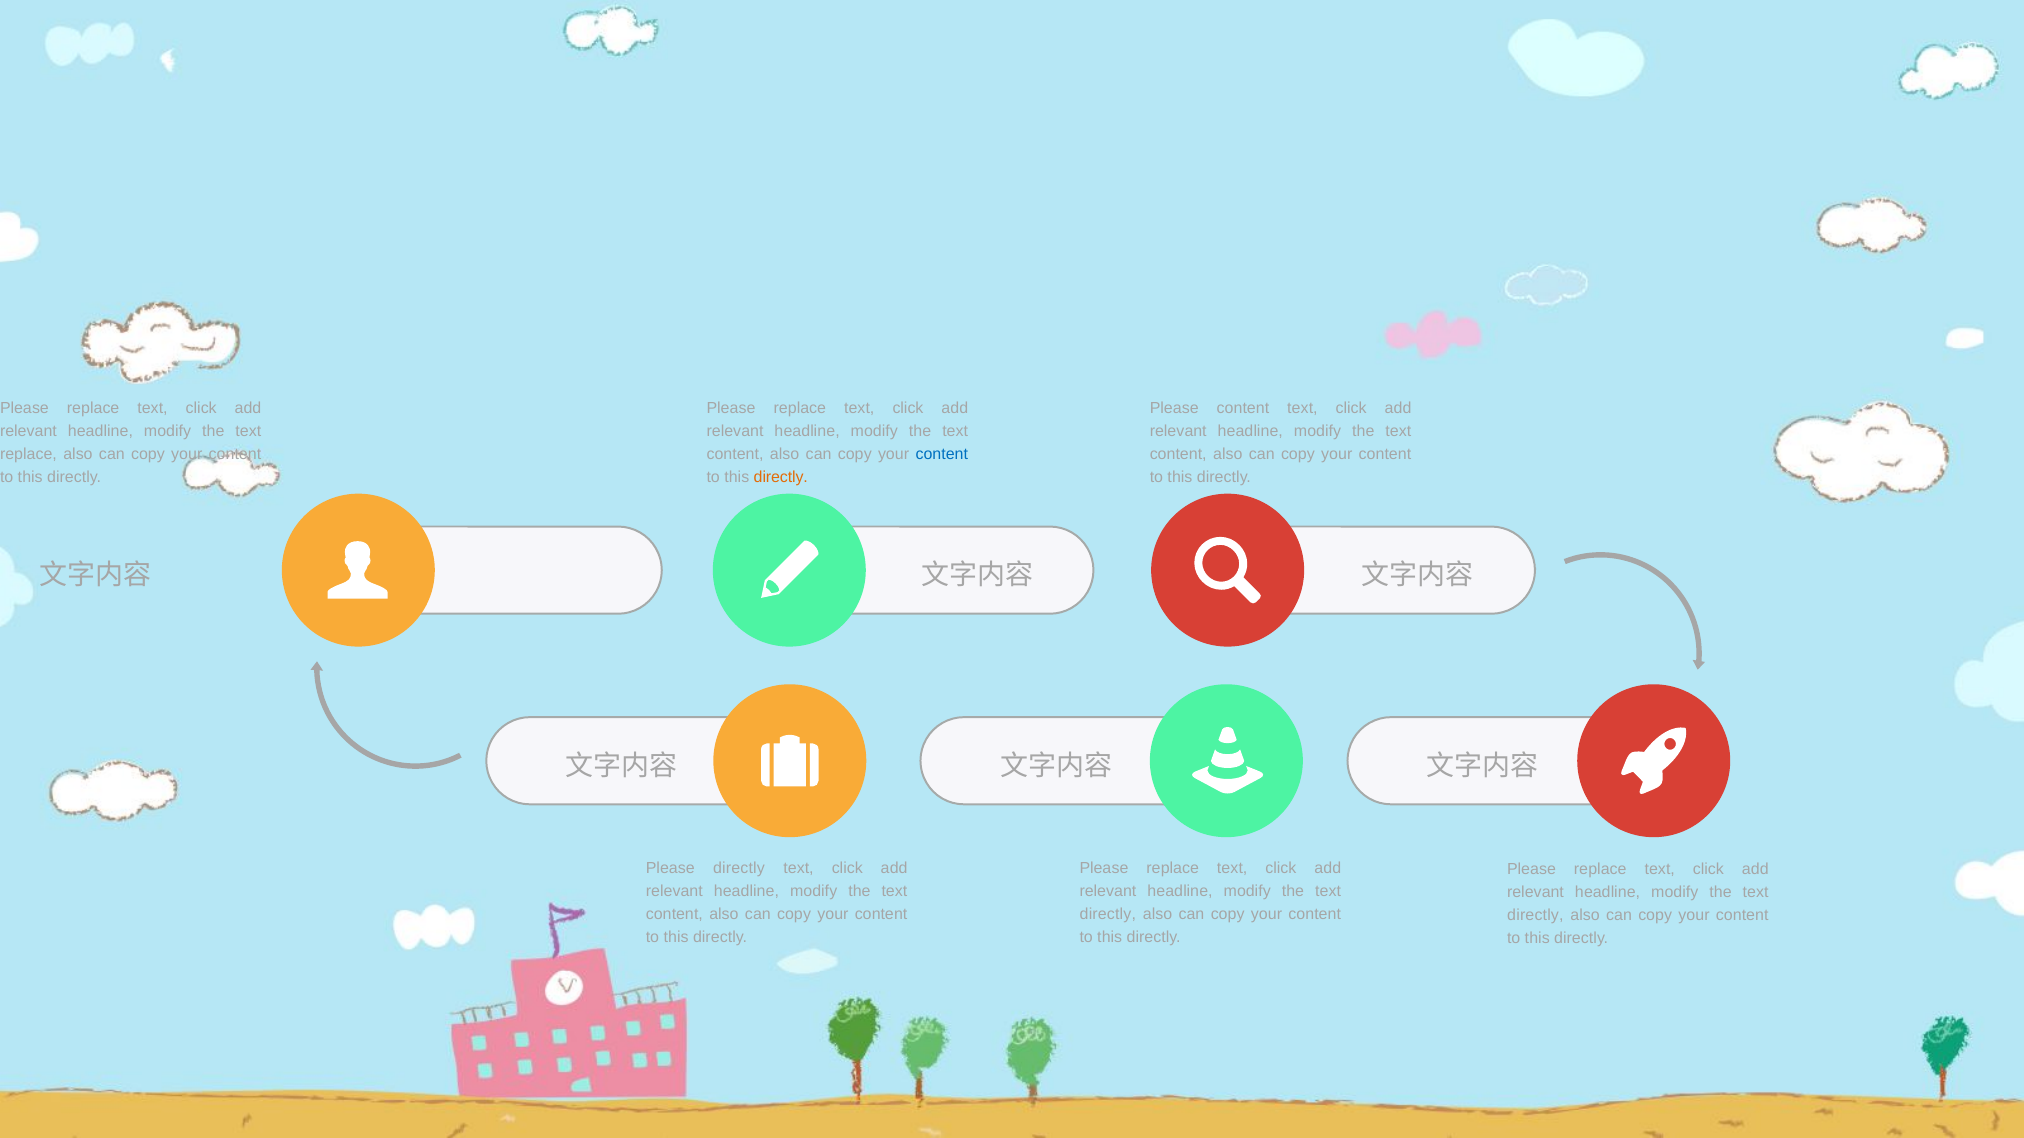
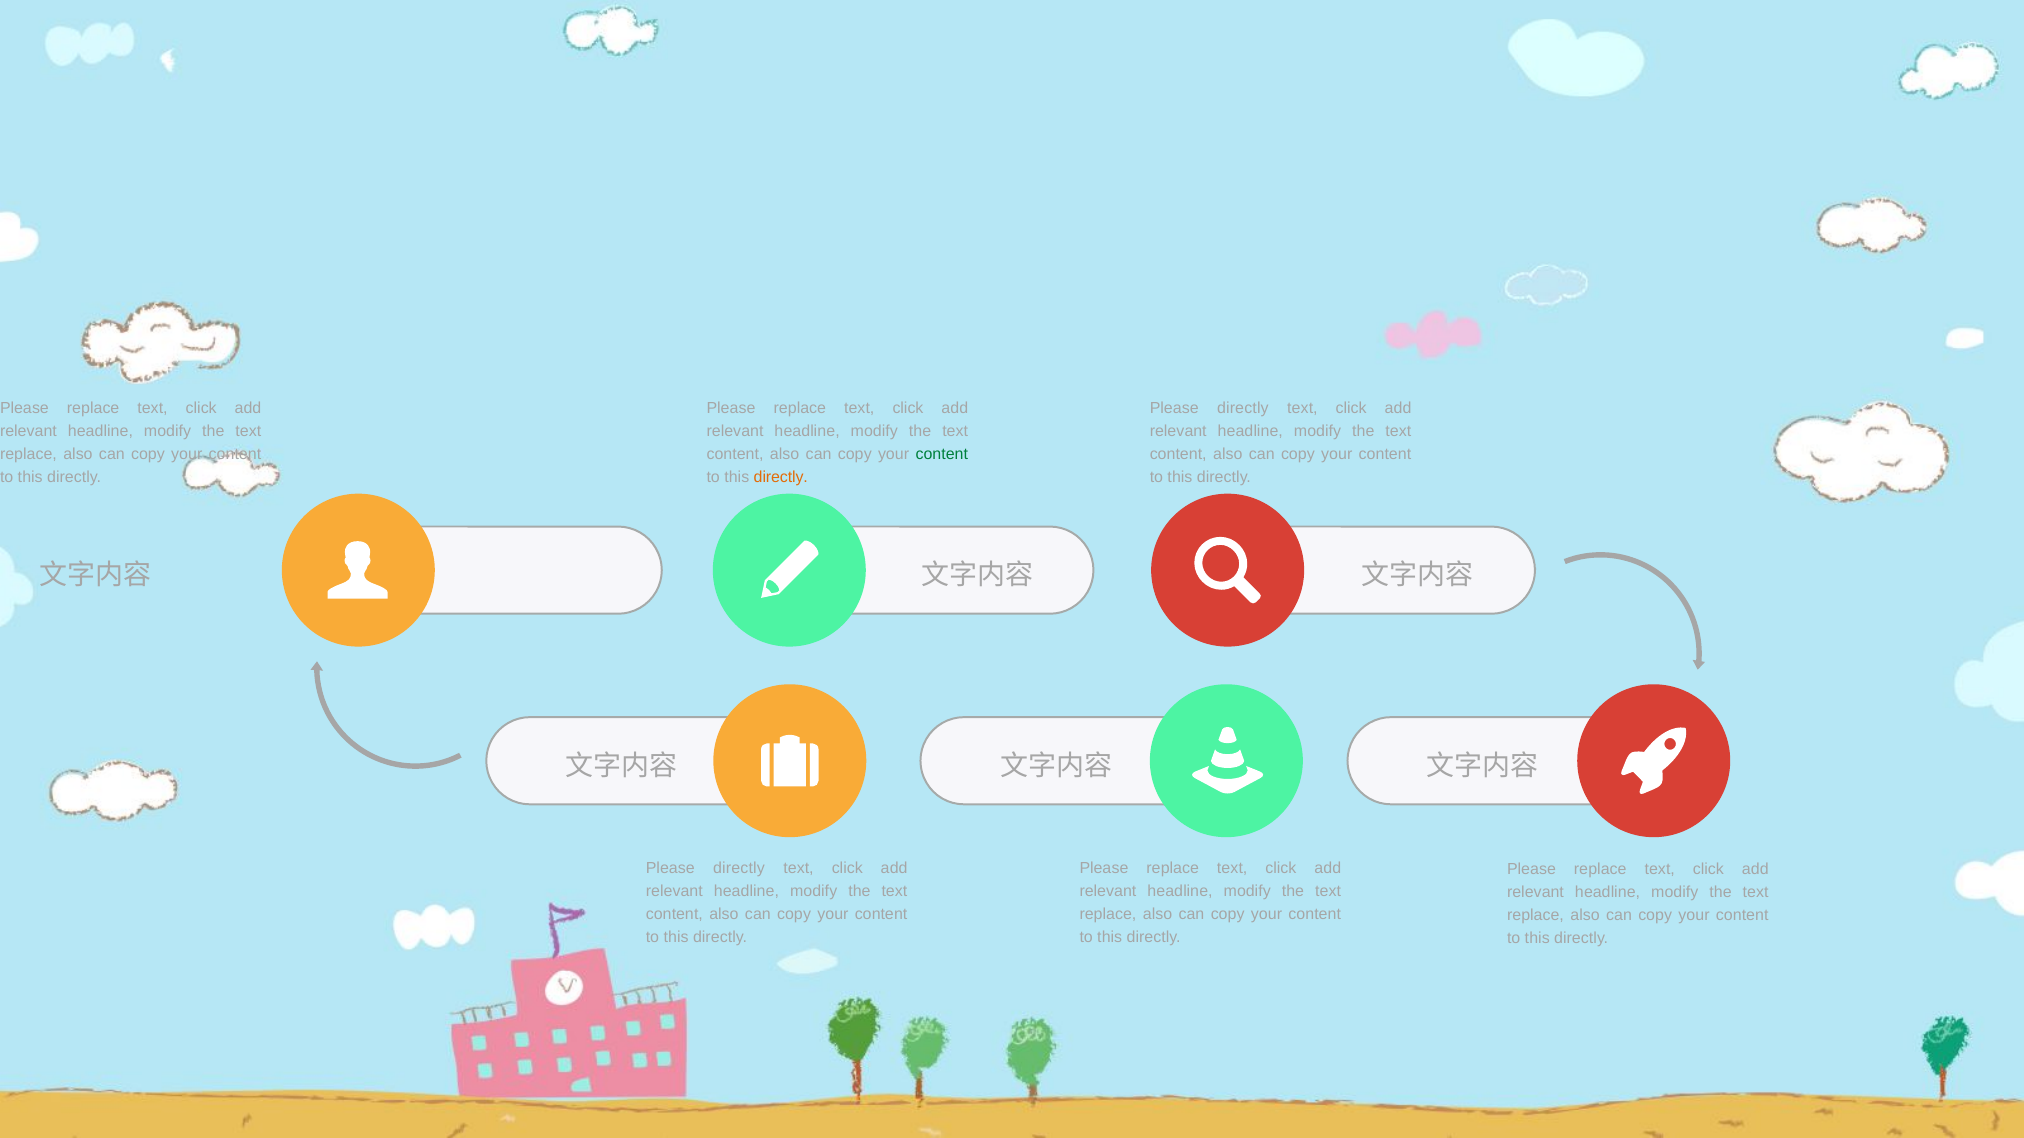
content at (1243, 408): content -> directly
content at (942, 454) colour: blue -> green
directly at (1108, 915): directly -> replace
directly at (1535, 916): directly -> replace
